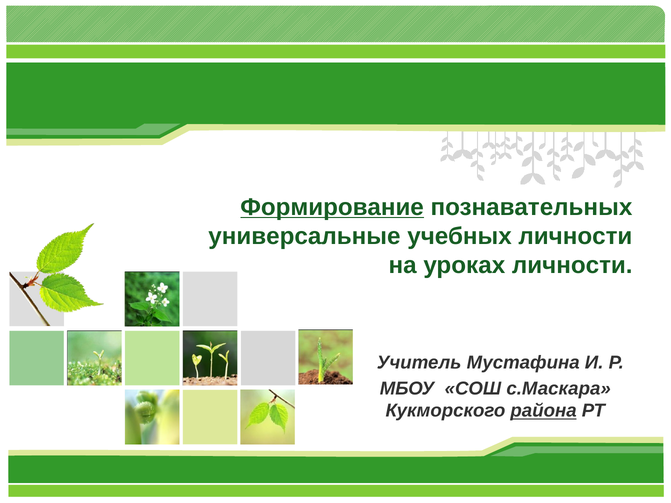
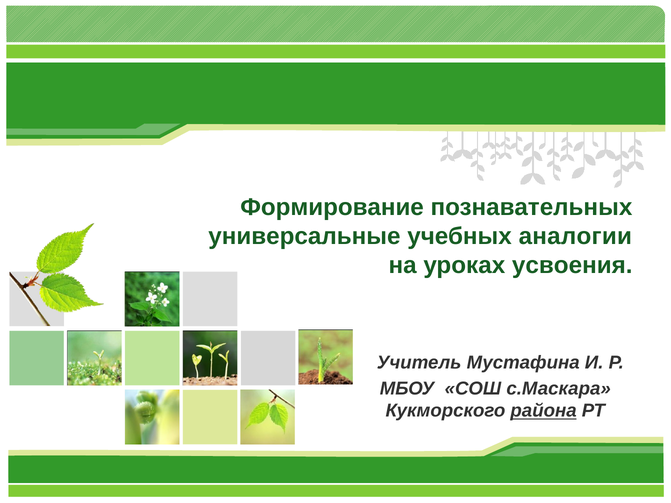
Формирование underline: present -> none
учебных личности: личности -> аналогии
уроках личности: личности -> усвоения
